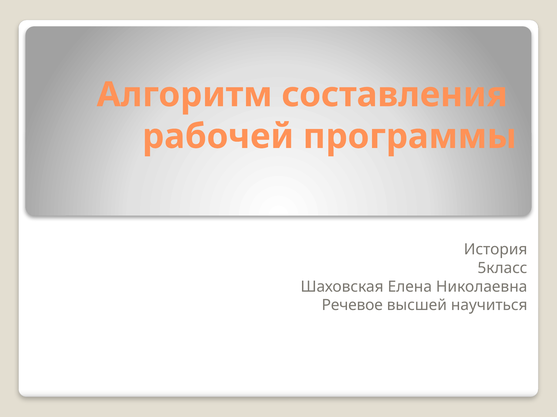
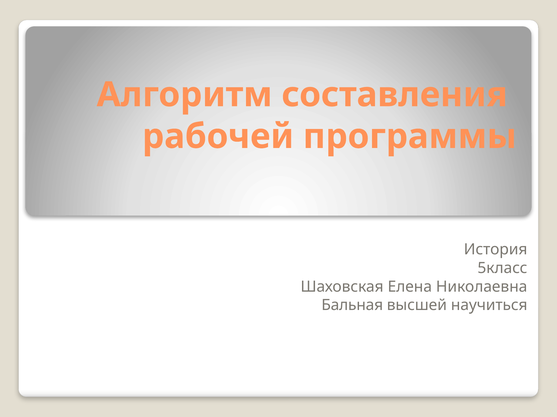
Речевое: Речевое -> Бальная
